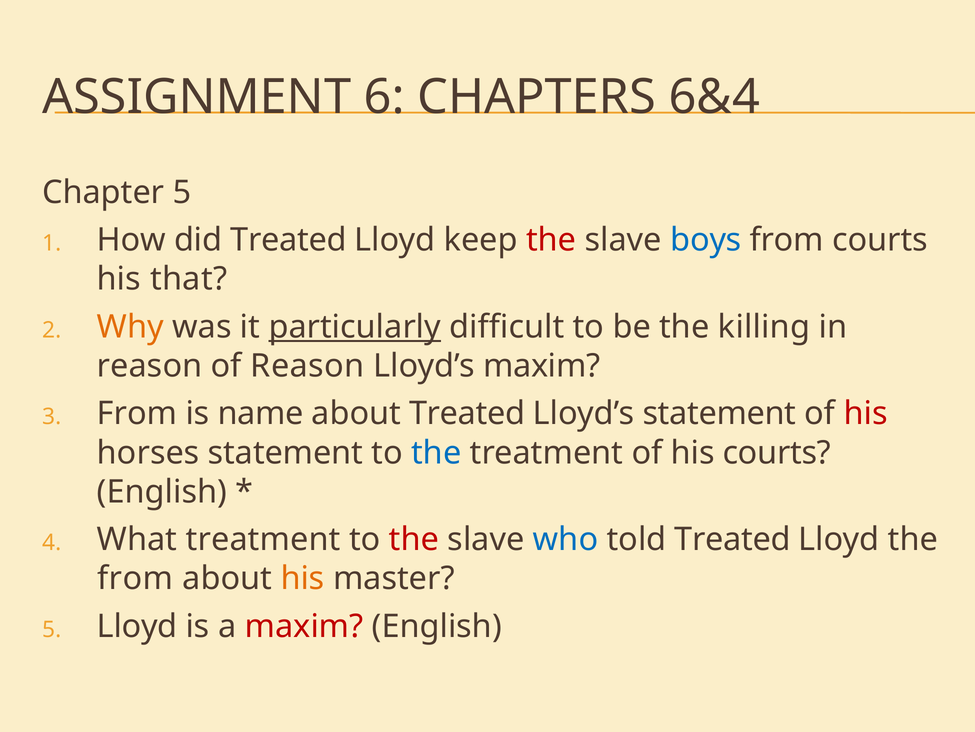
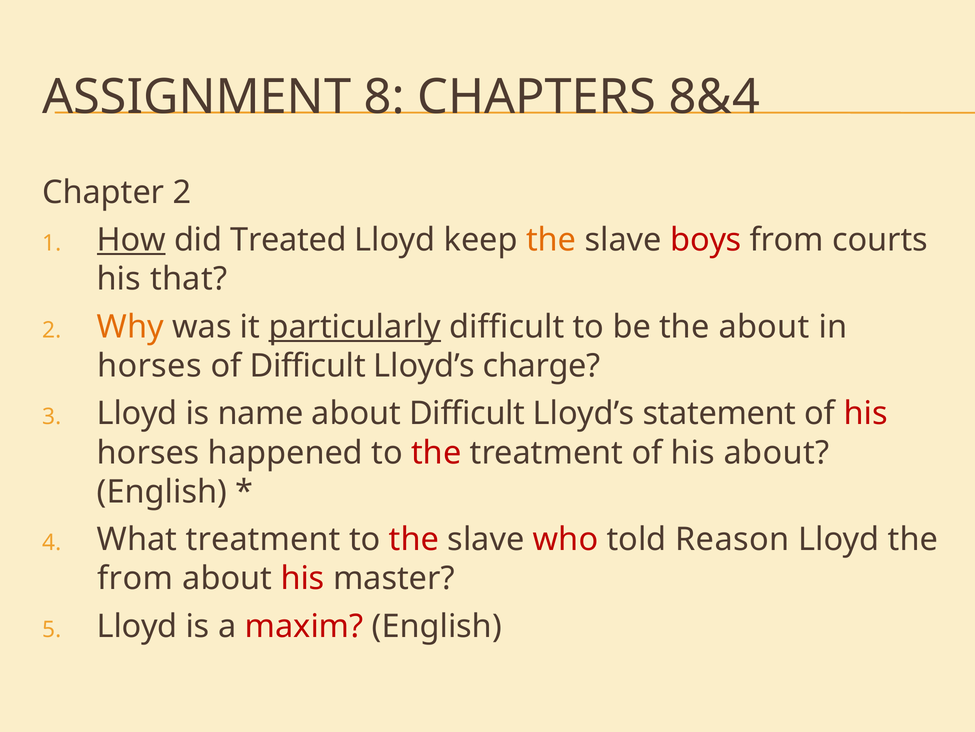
6: 6 -> 8
6&4: 6&4 -> 8&4
Chapter 5: 5 -> 2
How underline: none -> present
the at (551, 240) colour: red -> orange
boys colour: blue -> red
the killing: killing -> about
reason at (150, 366): reason -> horses
of Reason: Reason -> Difficult
Lloyd’s maxim: maxim -> charge
3 From: From -> Lloyd
about Treated: Treated -> Difficult
horses statement: statement -> happened
the at (436, 452) colour: blue -> red
his courts: courts -> about
who colour: blue -> red
told Treated: Treated -> Reason
his at (303, 578) colour: orange -> red
